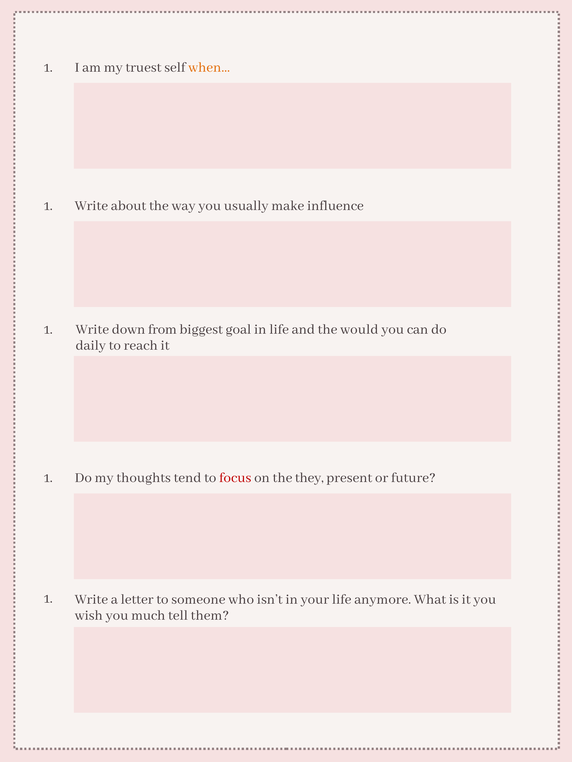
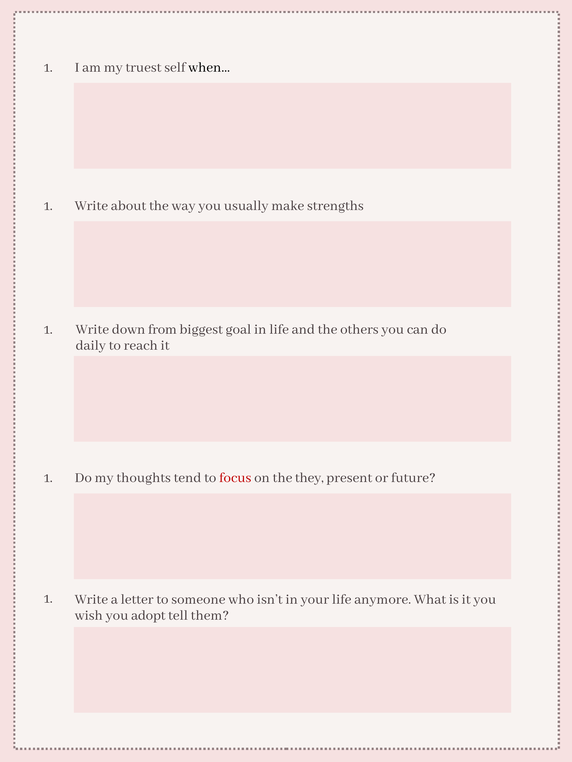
when… colour: orange -> black
influence: influence -> strengths
would: would -> others
much: much -> adopt
